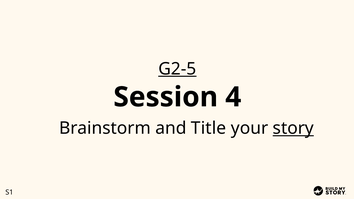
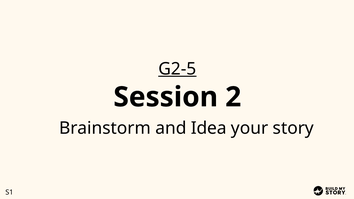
4: 4 -> 2
Title: Title -> Idea
story underline: present -> none
